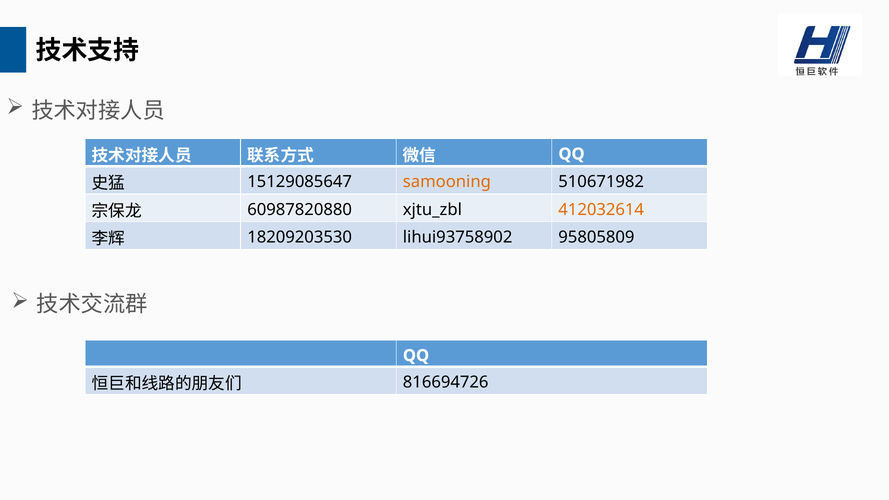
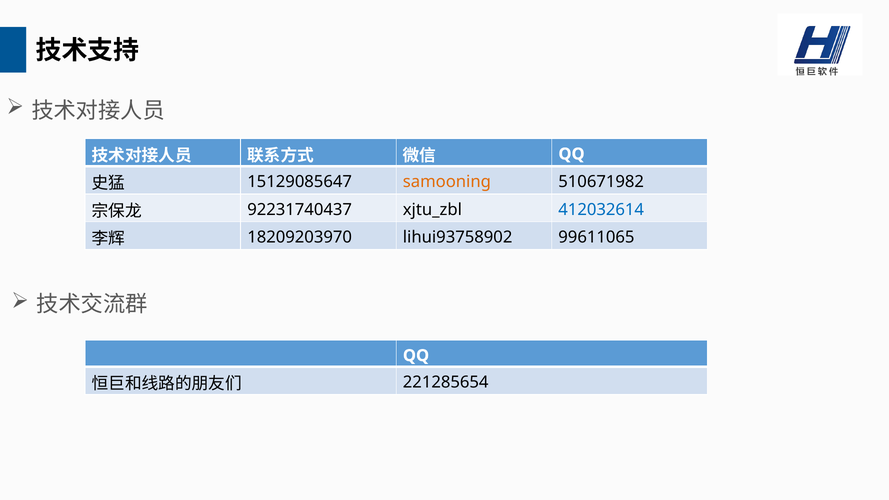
60987820880: 60987820880 -> 92231740437
412032614 colour: orange -> blue
18209203530: 18209203530 -> 18209203970
95805809: 95805809 -> 99611065
816694726: 816694726 -> 221285654
